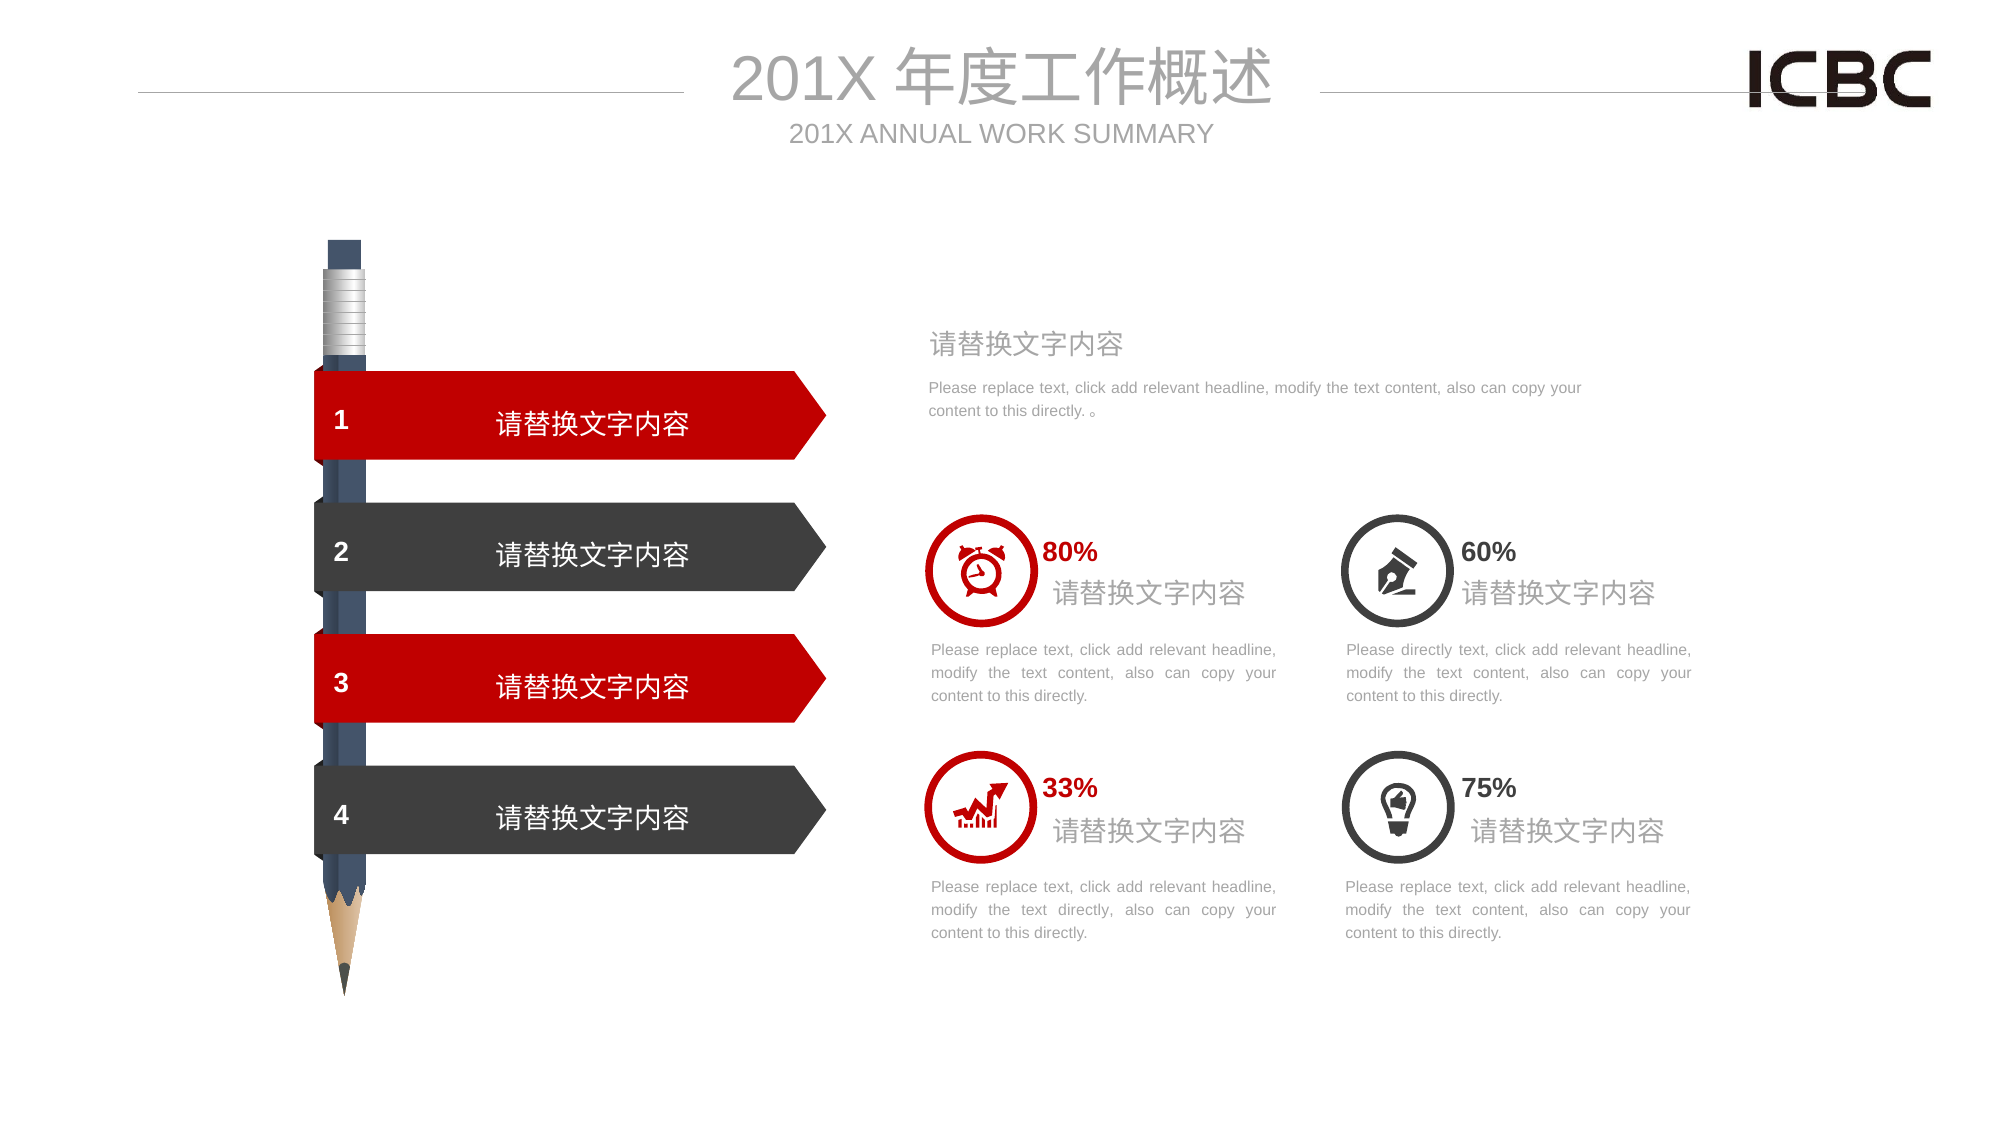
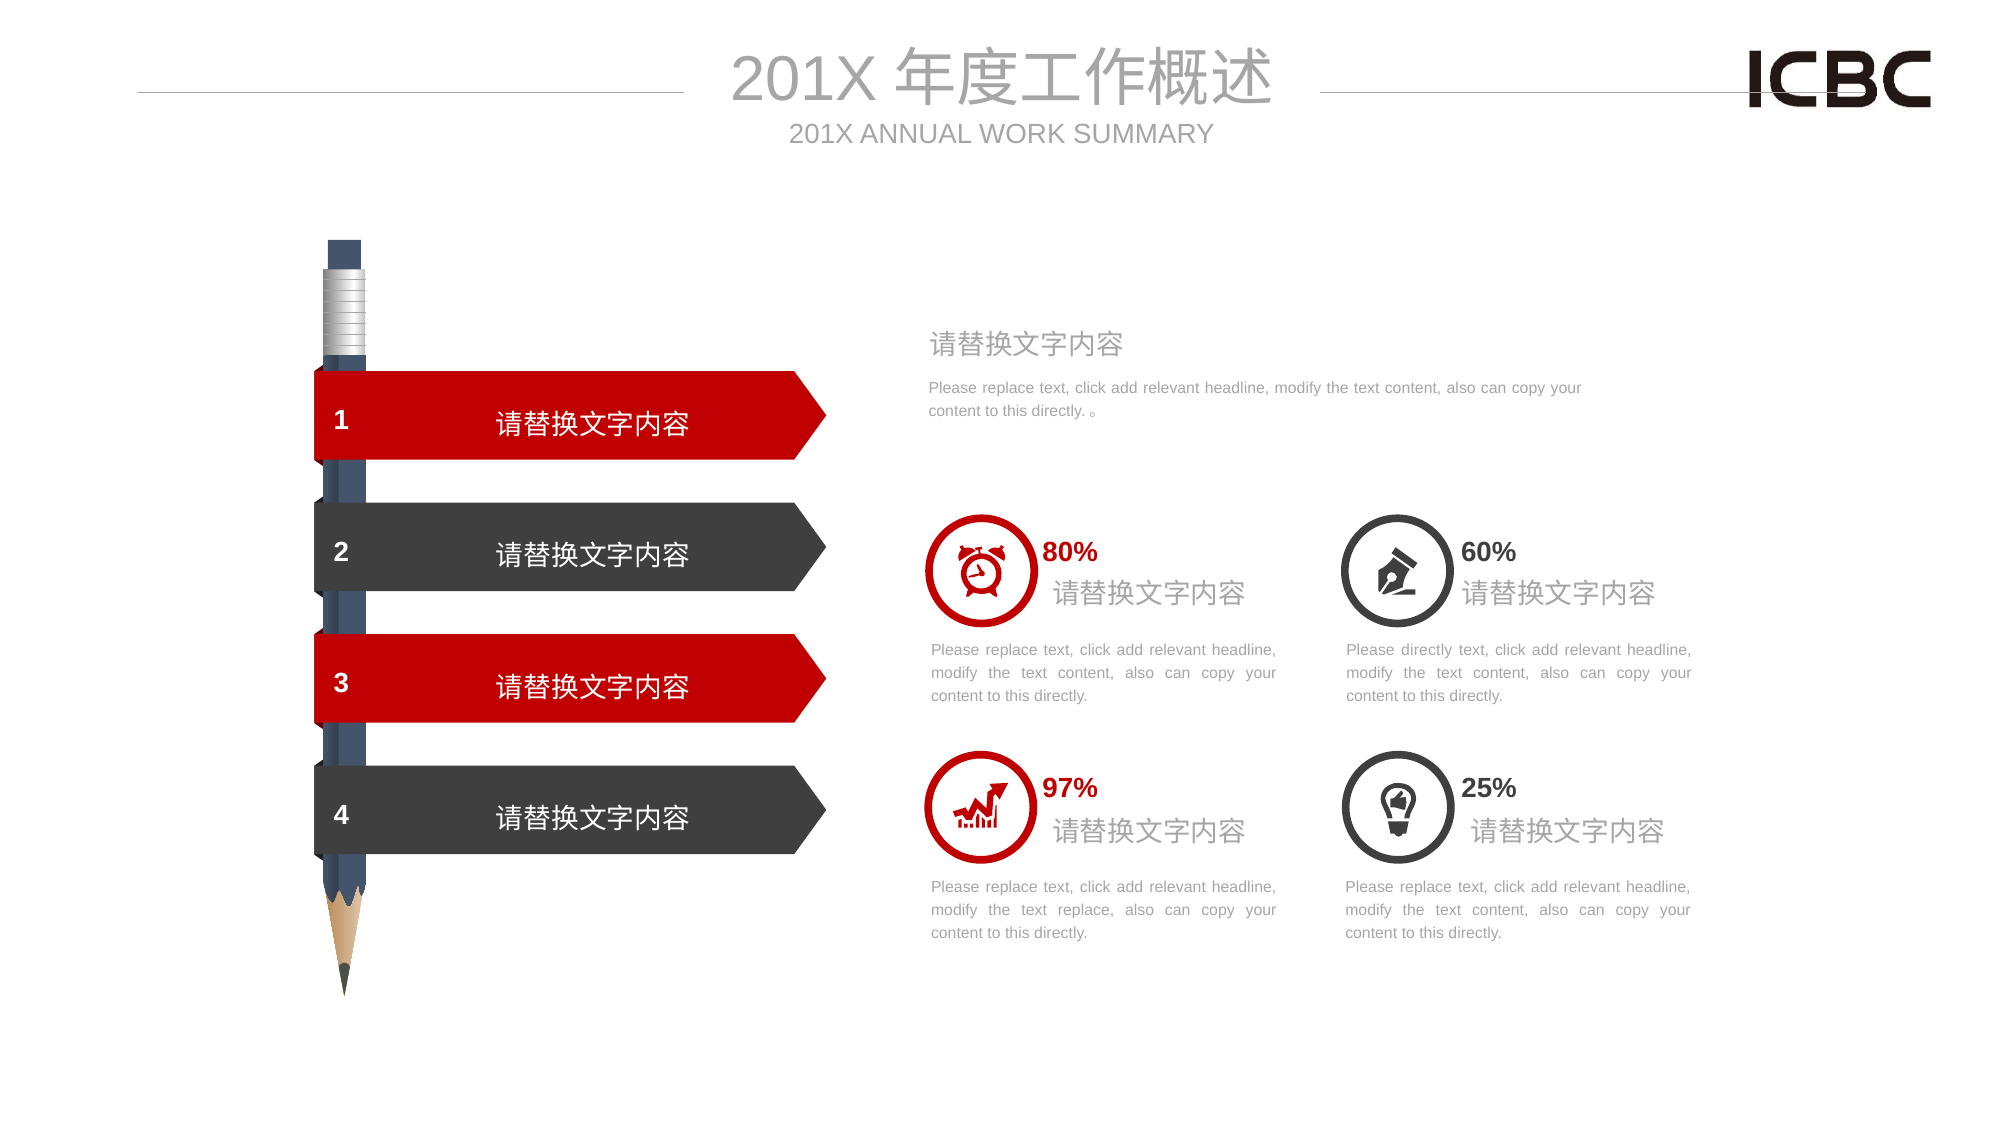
33%: 33% -> 97%
75%: 75% -> 25%
text directly: directly -> replace
